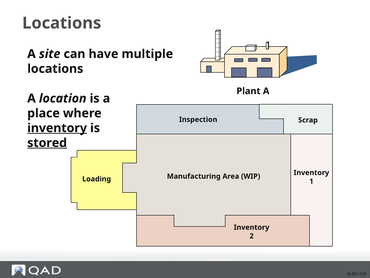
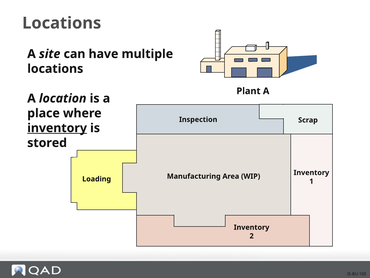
stored underline: present -> none
